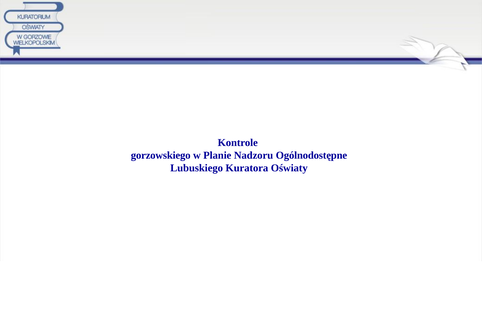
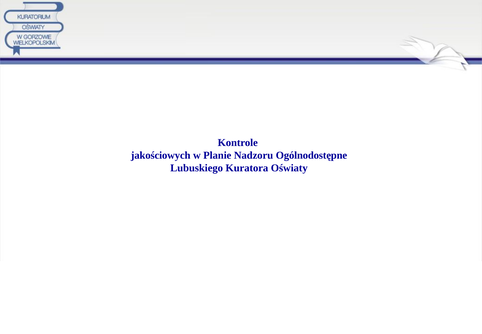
gorzowskiego: gorzowskiego -> jakościowych
